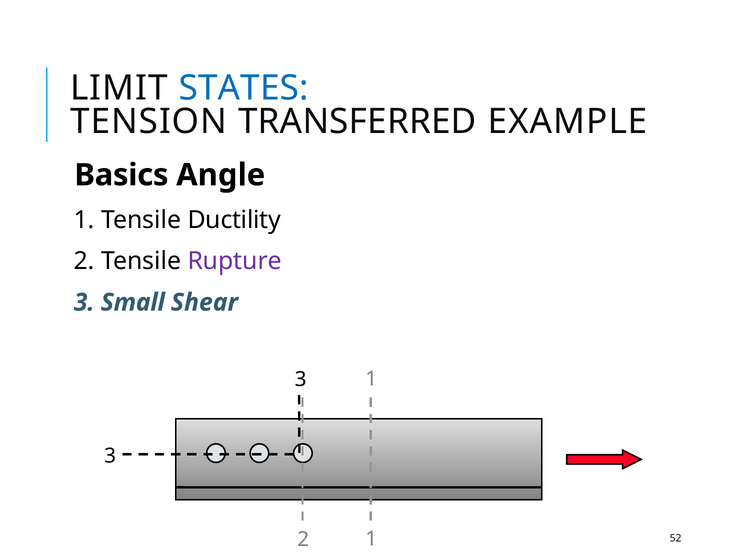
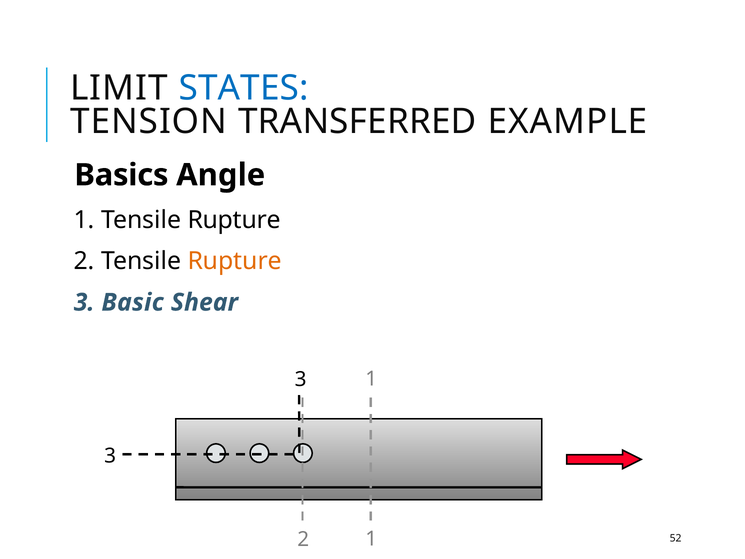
1 Tensile Ductility: Ductility -> Rupture
Rupture at (235, 261) colour: purple -> orange
Small: Small -> Basic
